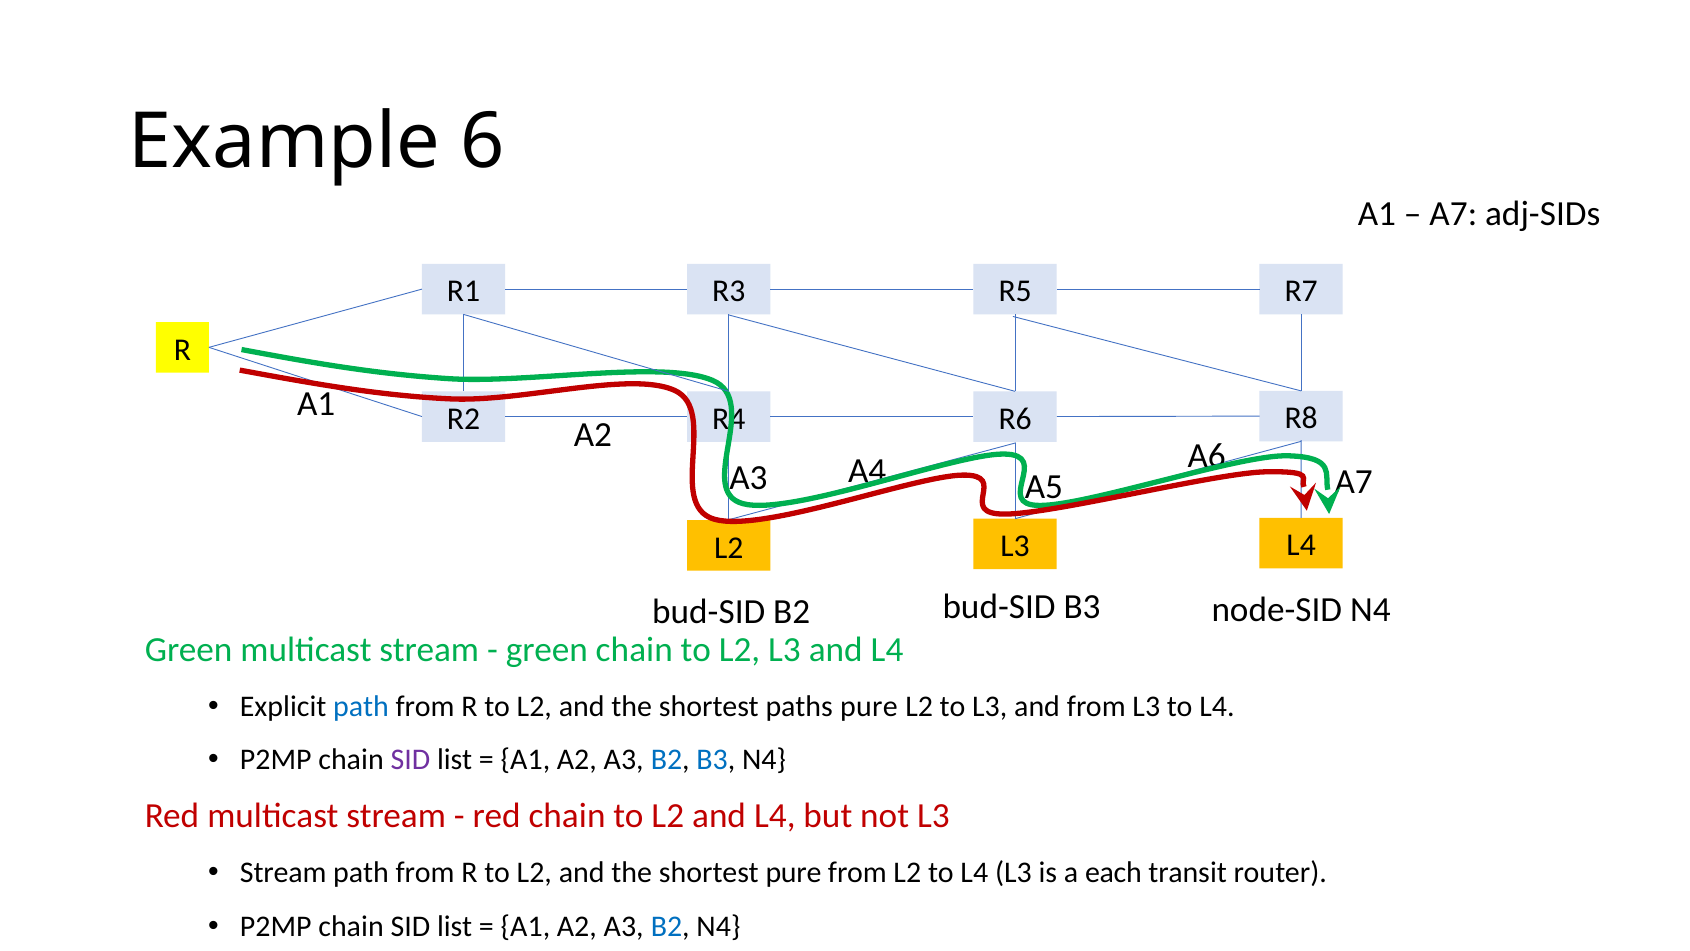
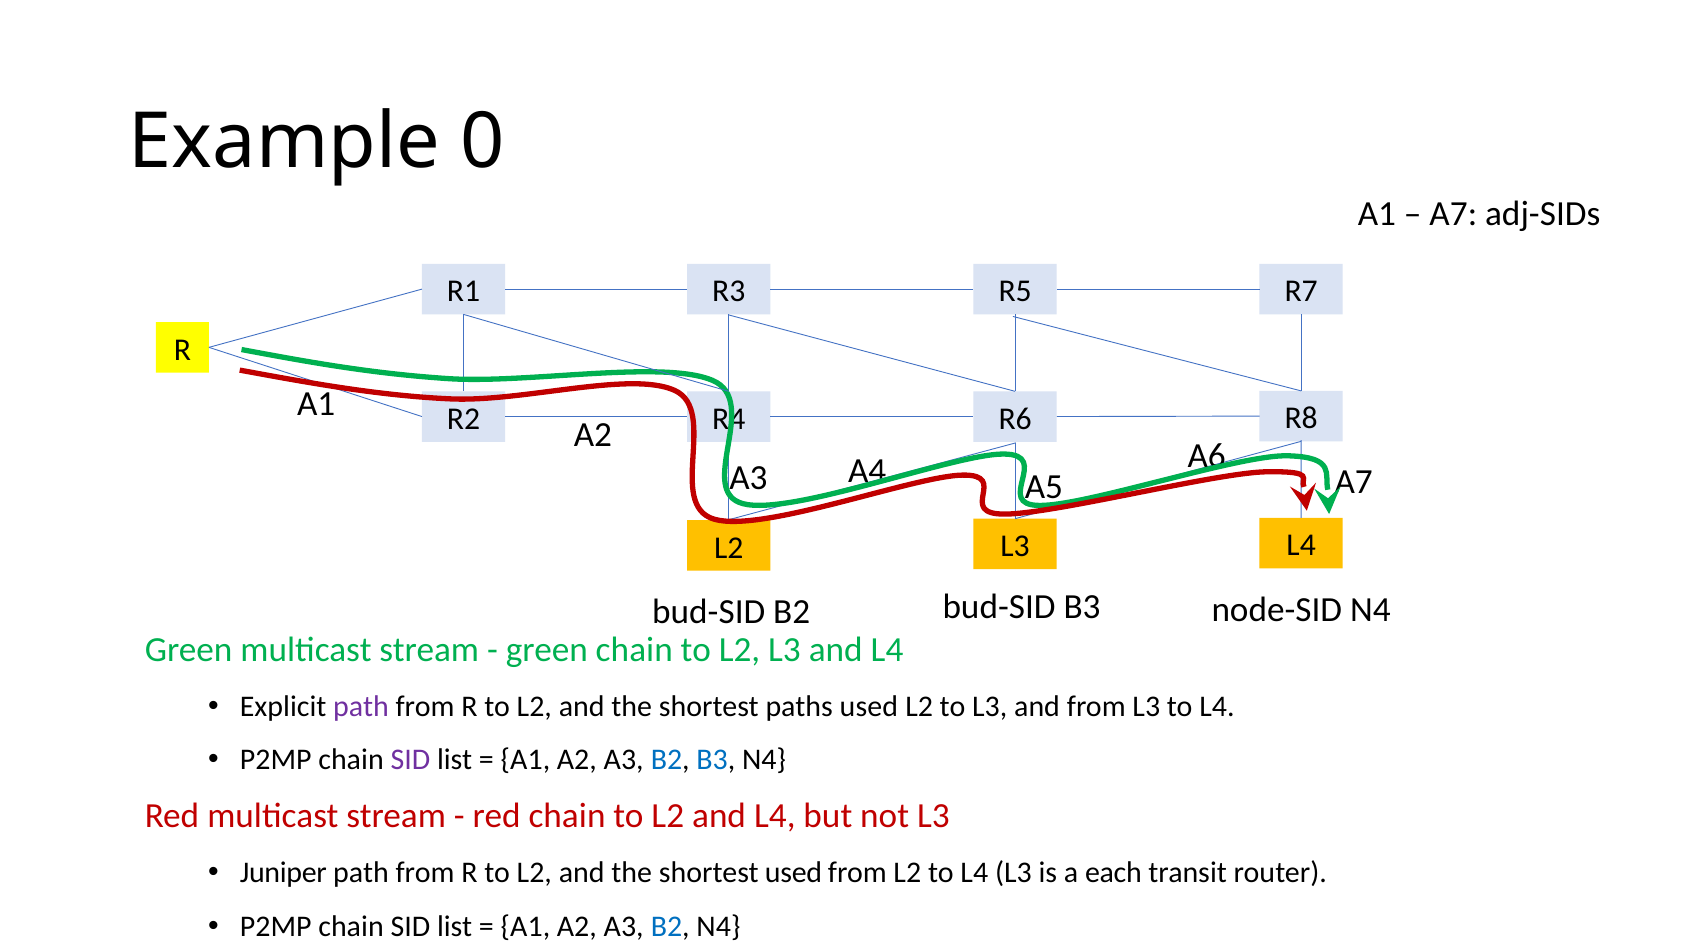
6: 6 -> 0
path at (361, 706) colour: blue -> purple
paths pure: pure -> used
Stream at (283, 872): Stream -> Juniper
shortest pure: pure -> used
